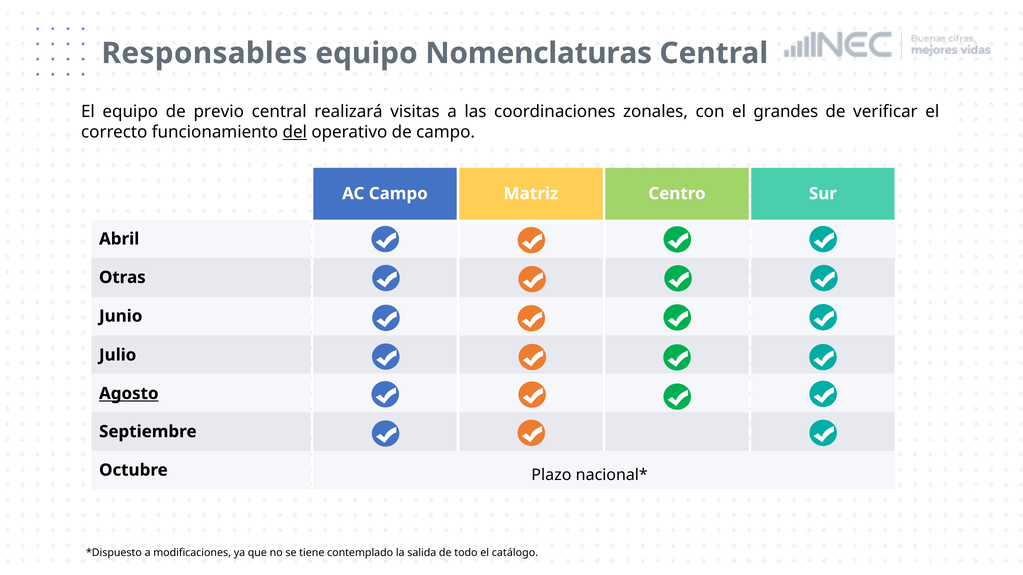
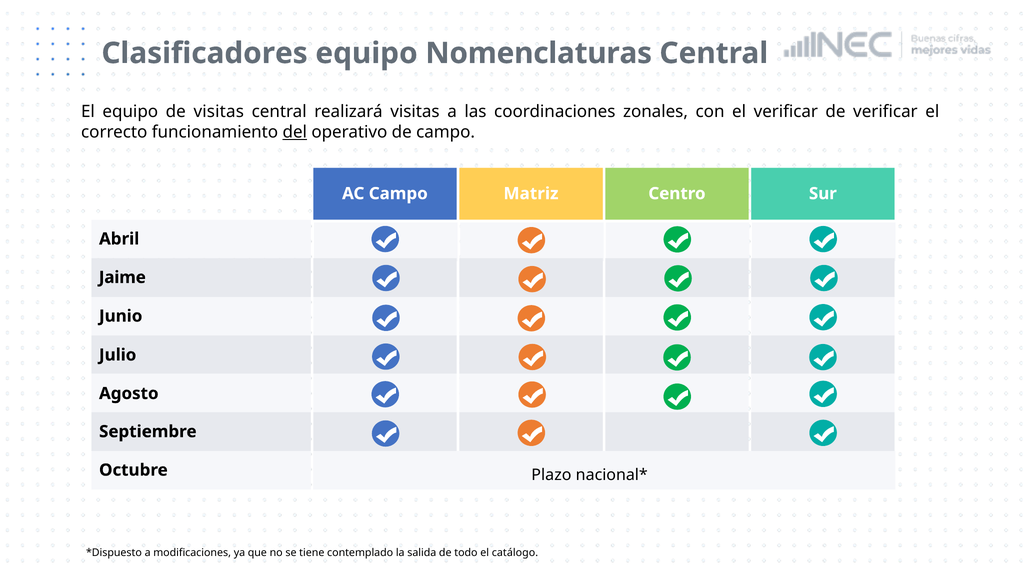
Responsables: Responsables -> Clasificadores
de previo: previo -> visitas
el grandes: grandes -> verificar
Otras: Otras -> Jaime
Agosto underline: present -> none
